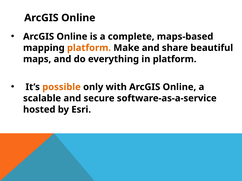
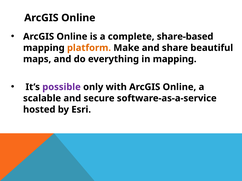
maps-based: maps-based -> share-based
in platform: platform -> mapping
possible colour: orange -> purple
